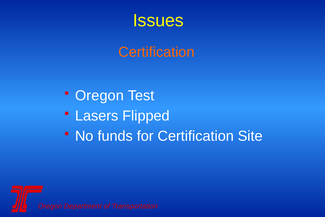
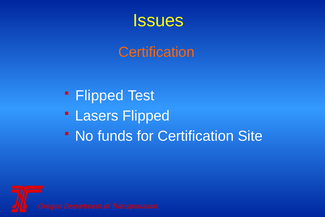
Oregon at (99, 95): Oregon -> Flipped
